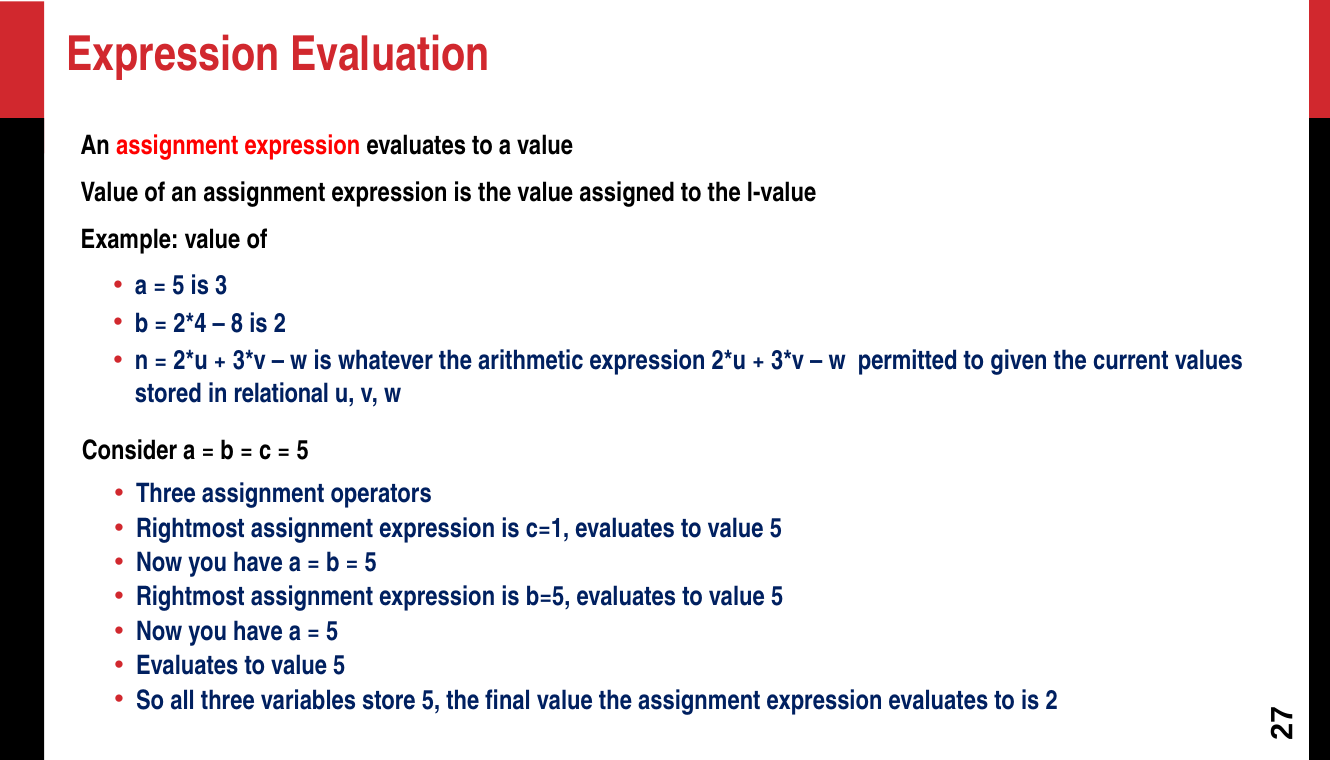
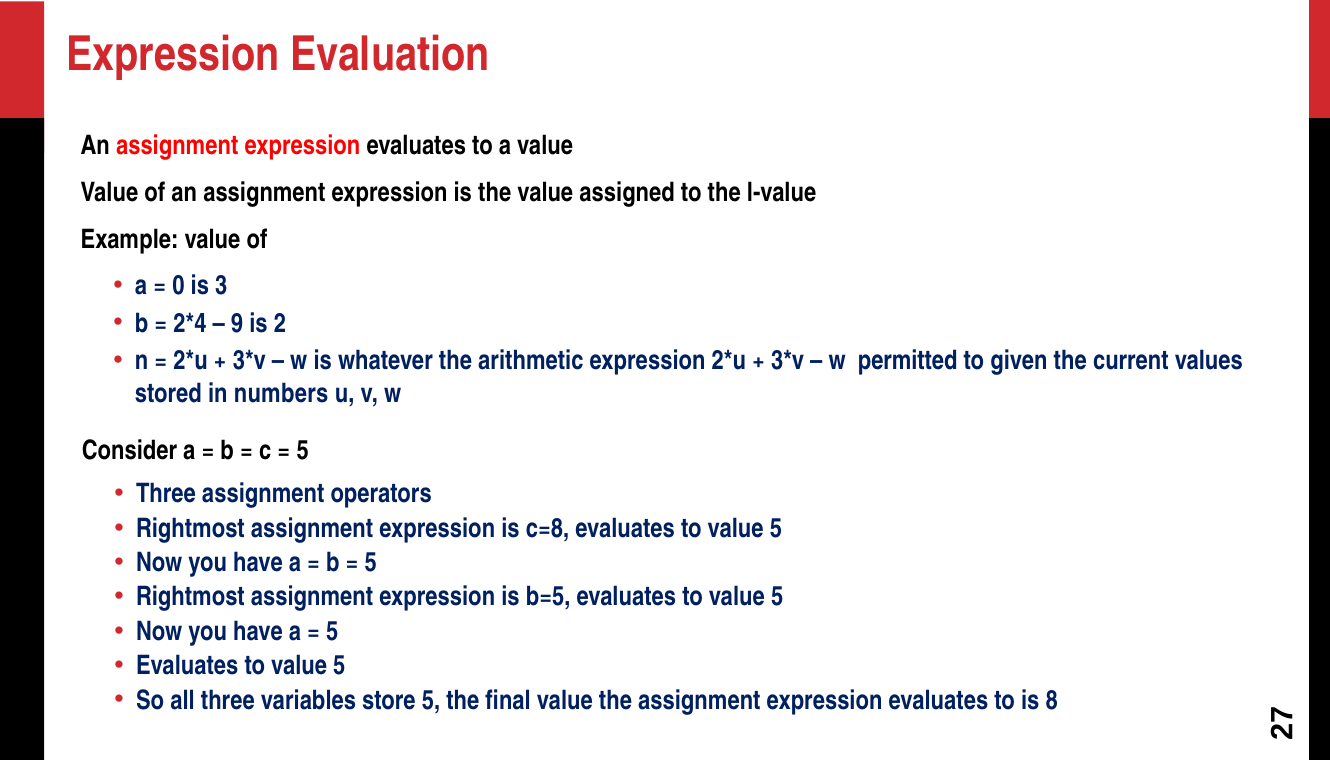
5 at (178, 286): 5 -> 0
8: 8 -> 9
relational: relational -> numbers
c=1: c=1 -> c=8
to is 2: 2 -> 8
